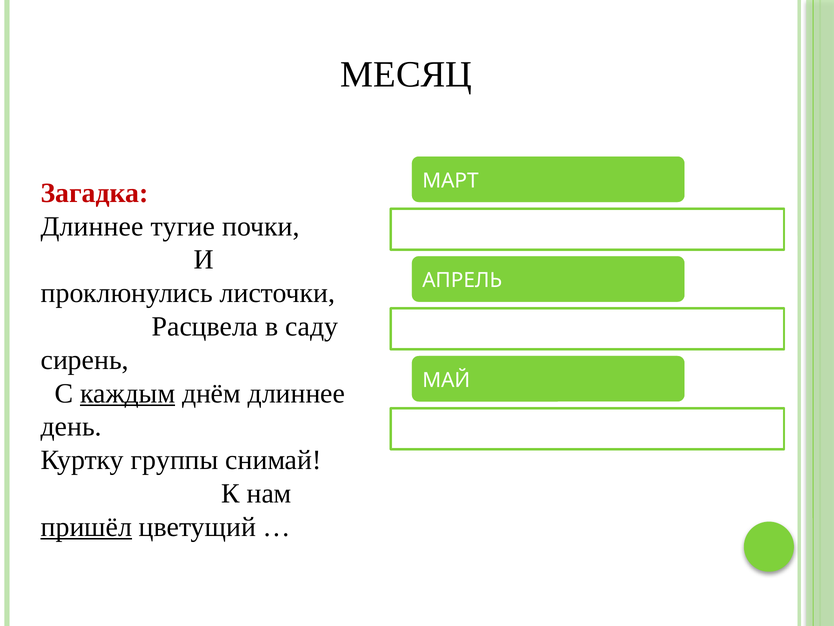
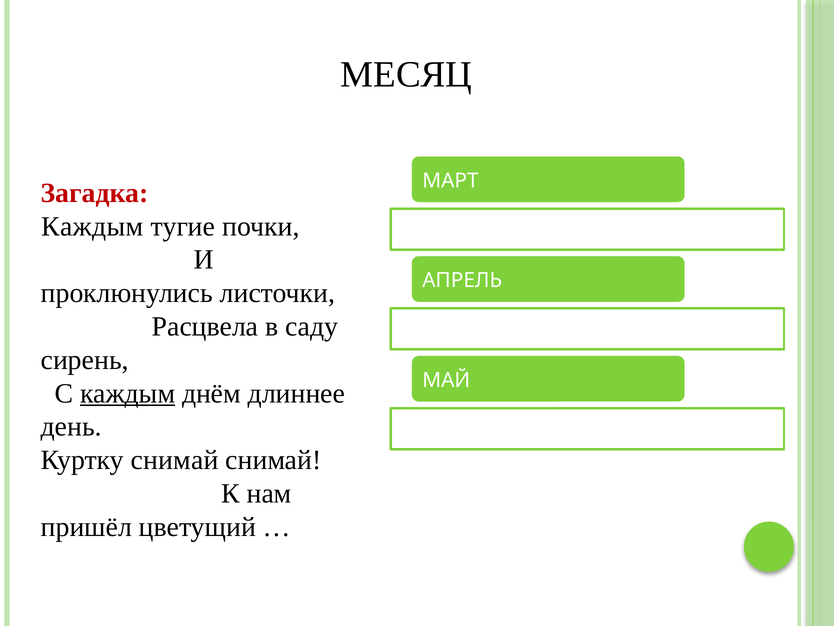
Длиннее at (92, 226): Длиннее -> Каждым
Куртку группы: группы -> снимай
пришёл underline: present -> none
